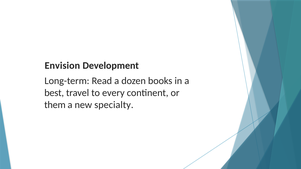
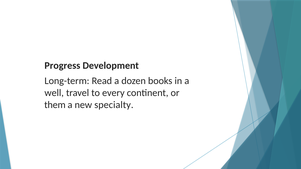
Envision: Envision -> Progress
best: best -> well
